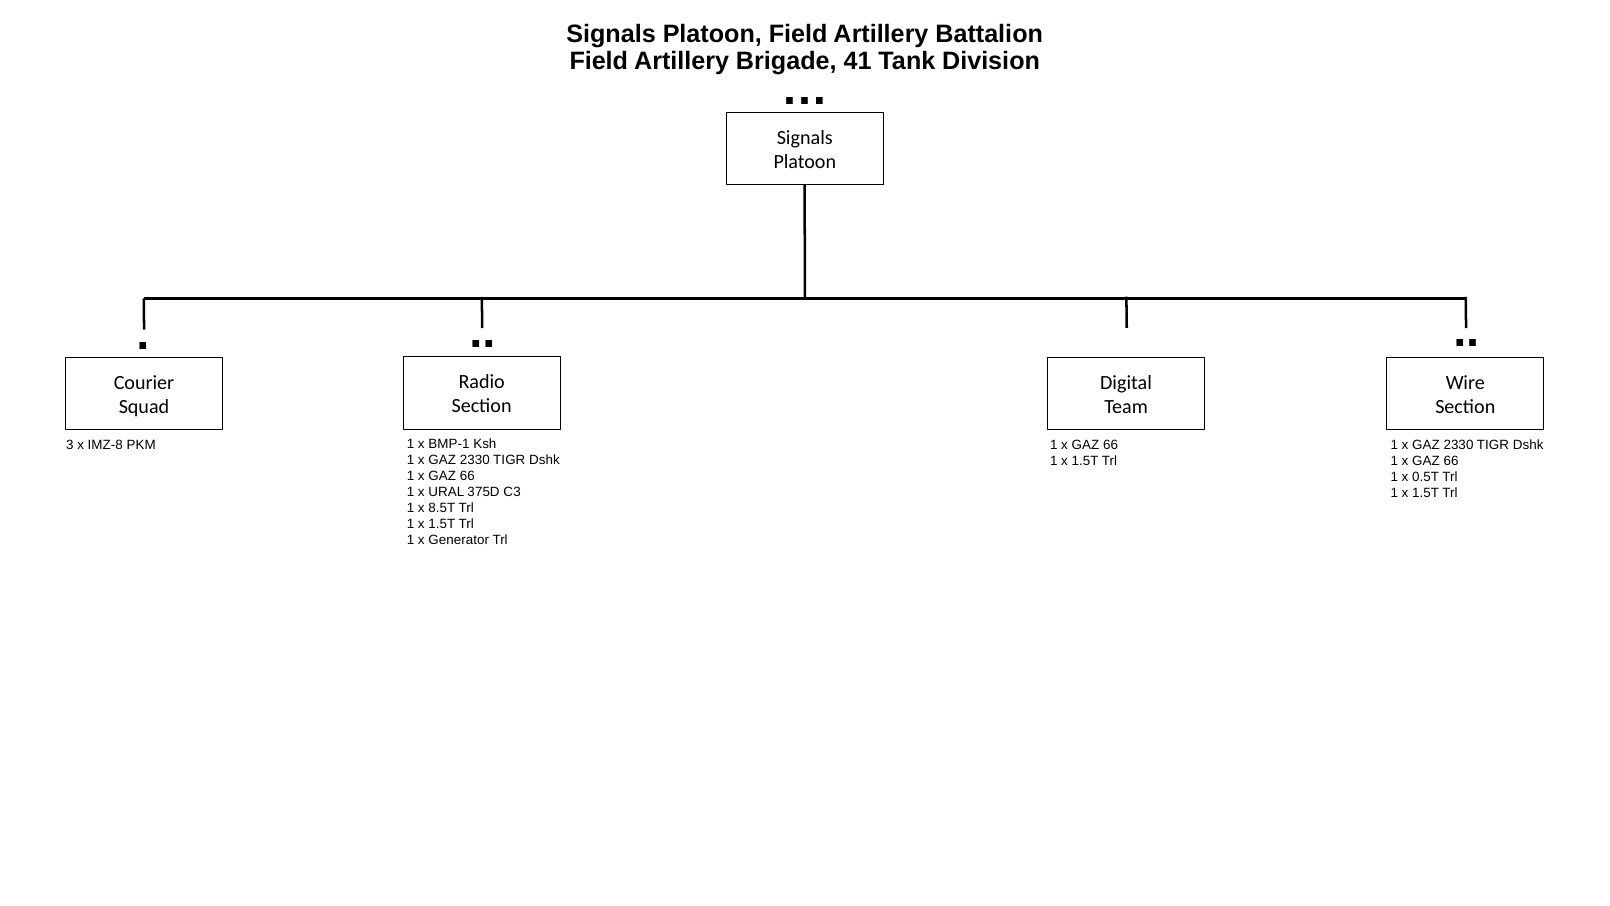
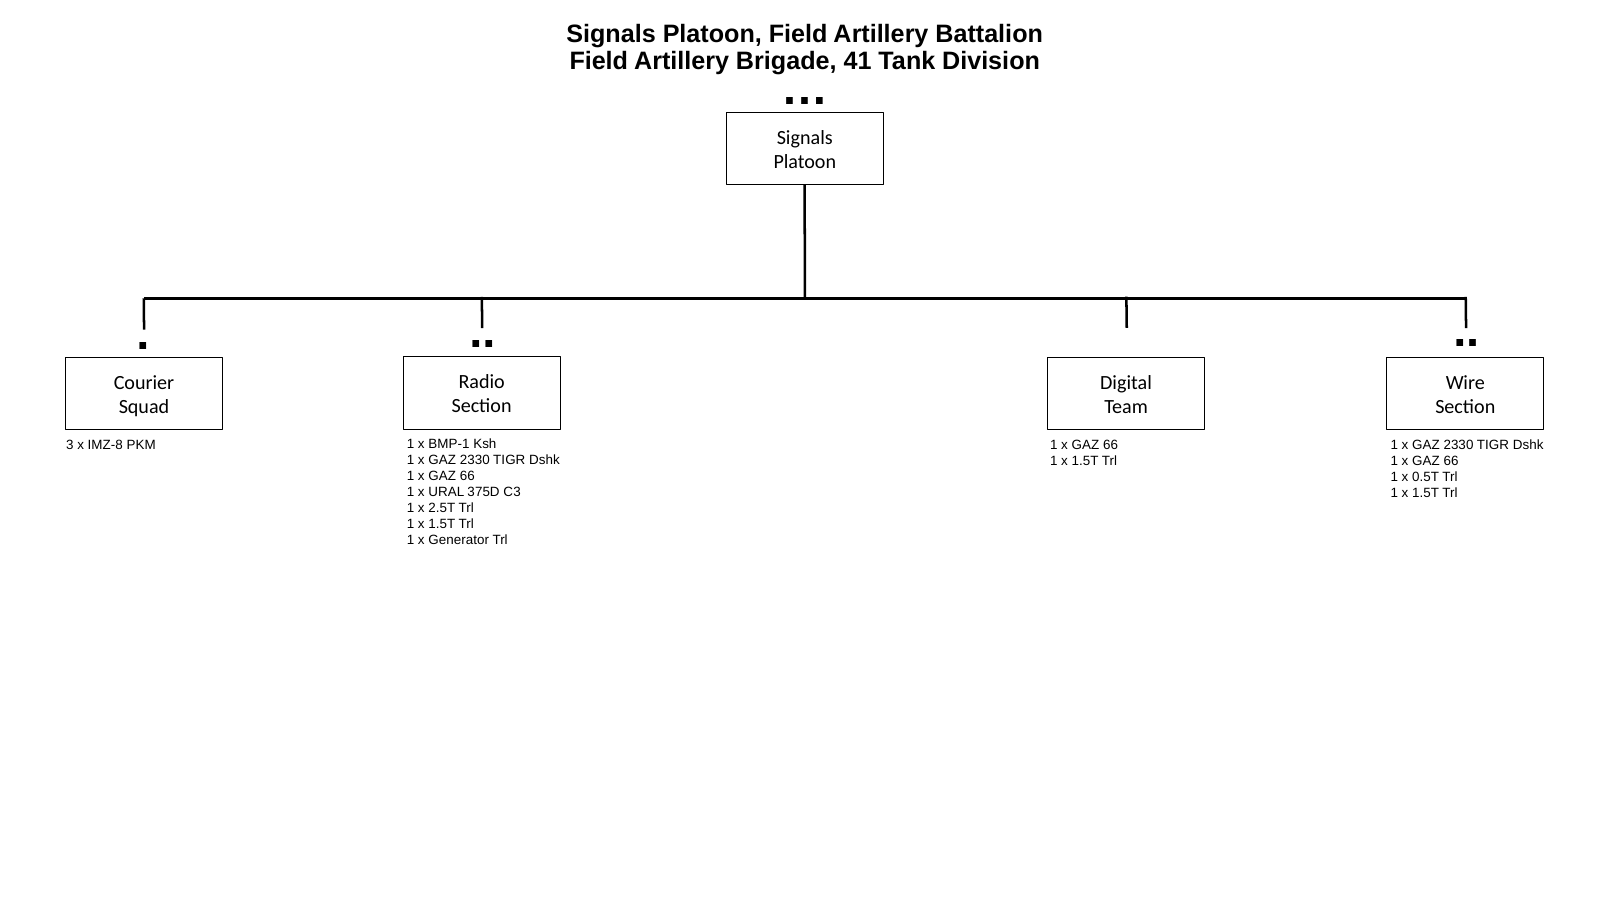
8.5T: 8.5T -> 2.5T
